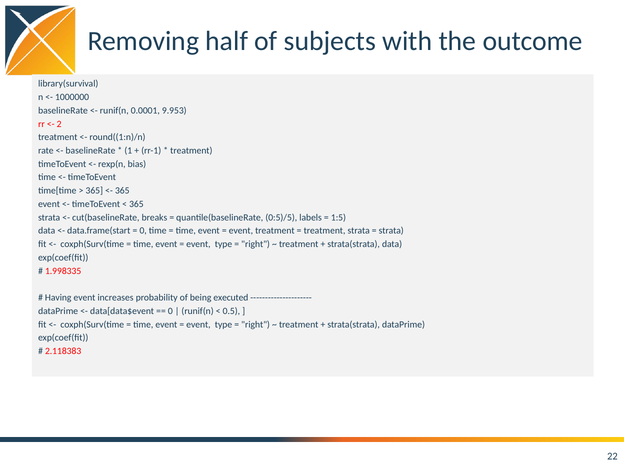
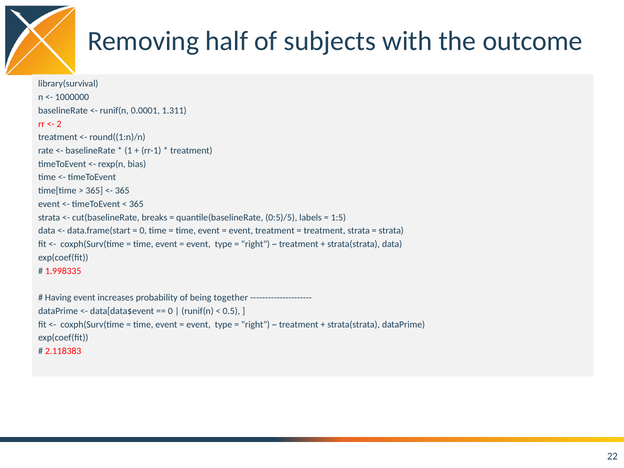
9.953: 9.953 -> 1.311
executed: executed -> together
